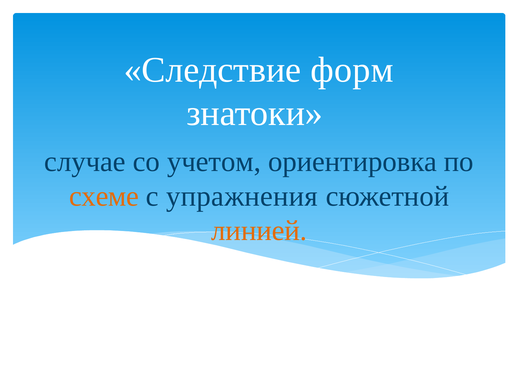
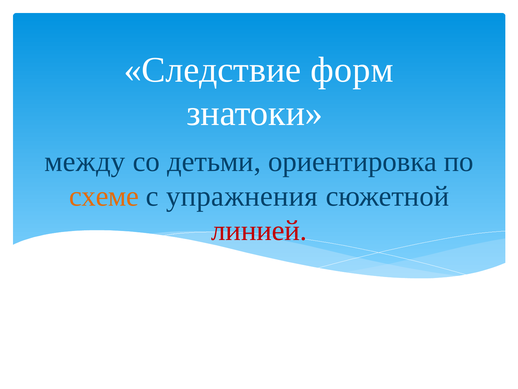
случае: случае -> между
учетом: учетом -> детьми
линией colour: orange -> red
